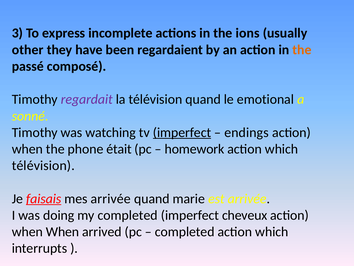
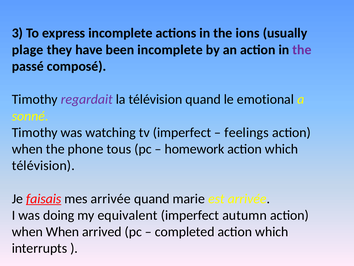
other: other -> plage
been regardaient: regardaient -> incomplete
the at (302, 50) colour: orange -> purple
imperfect at (182, 132) underline: present -> none
endings: endings -> feelings
était: était -> tous
my completed: completed -> equivalent
cheveux: cheveux -> autumn
